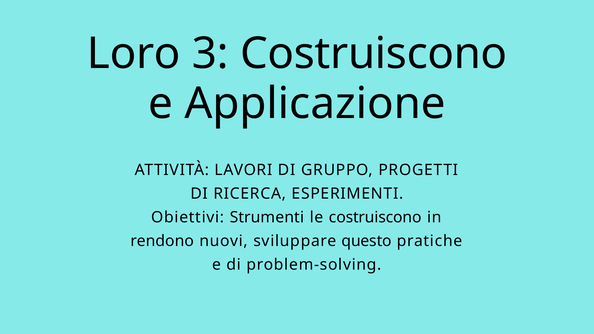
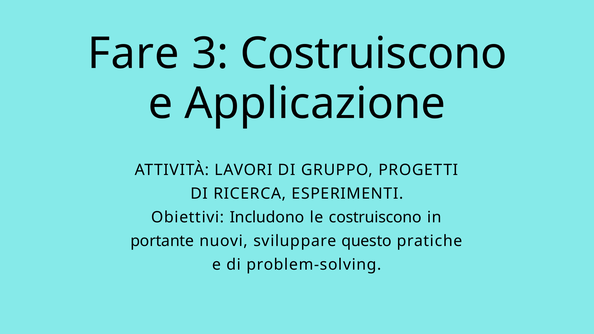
Loro: Loro -> Fare
Strumenti: Strumenti -> Includono
rendono: rendono -> portante
